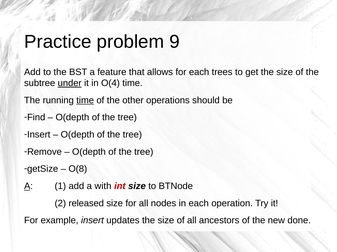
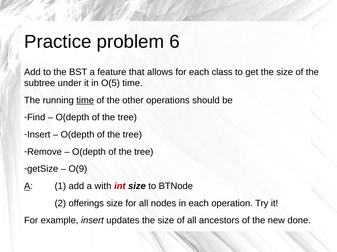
9: 9 -> 6
trees: trees -> class
under underline: present -> none
O(4: O(4 -> O(5
O(8: O(8 -> O(9
released: released -> offerings
